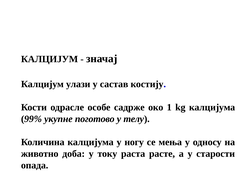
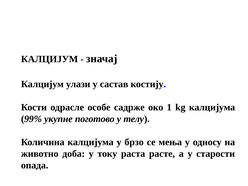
ногу: ногу -> брзо
